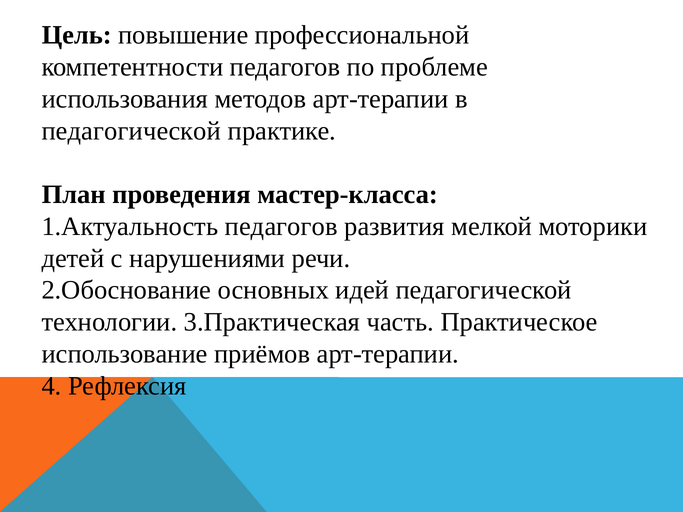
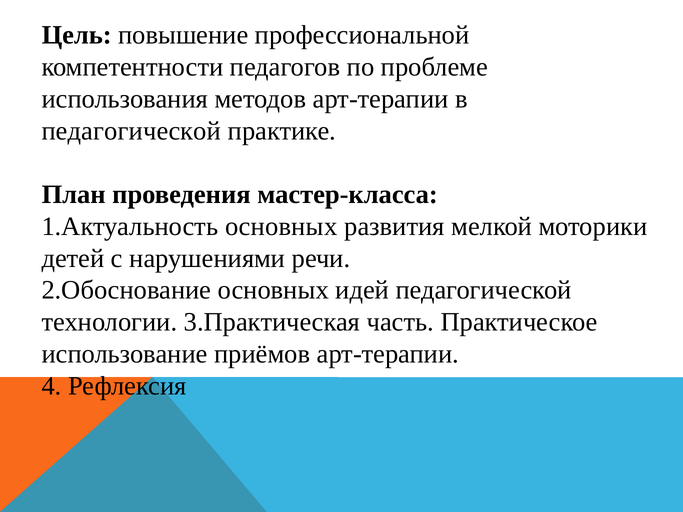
1.Актуальность педагогов: педагогов -> основных
